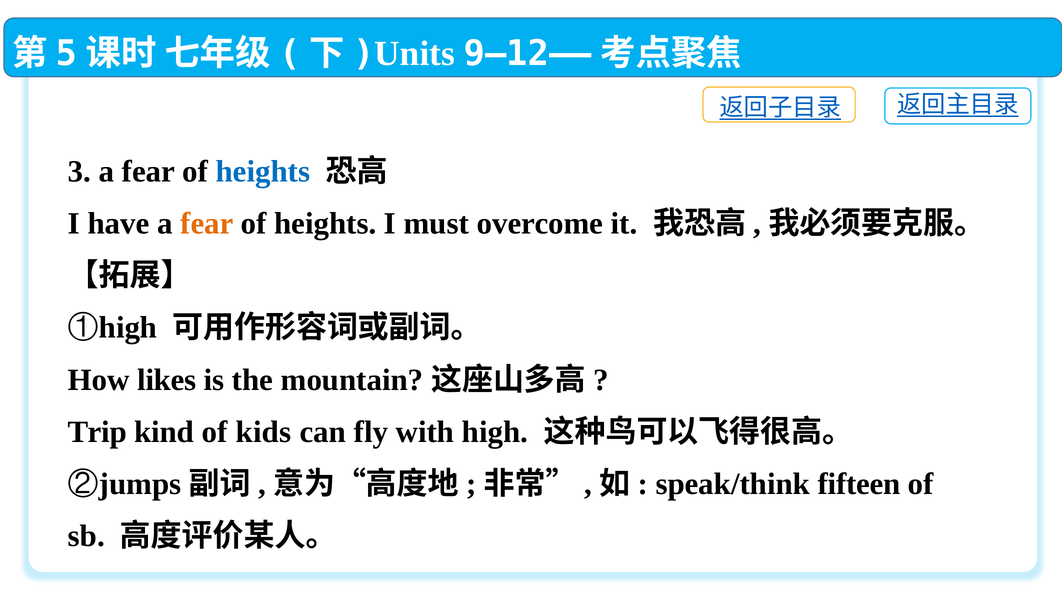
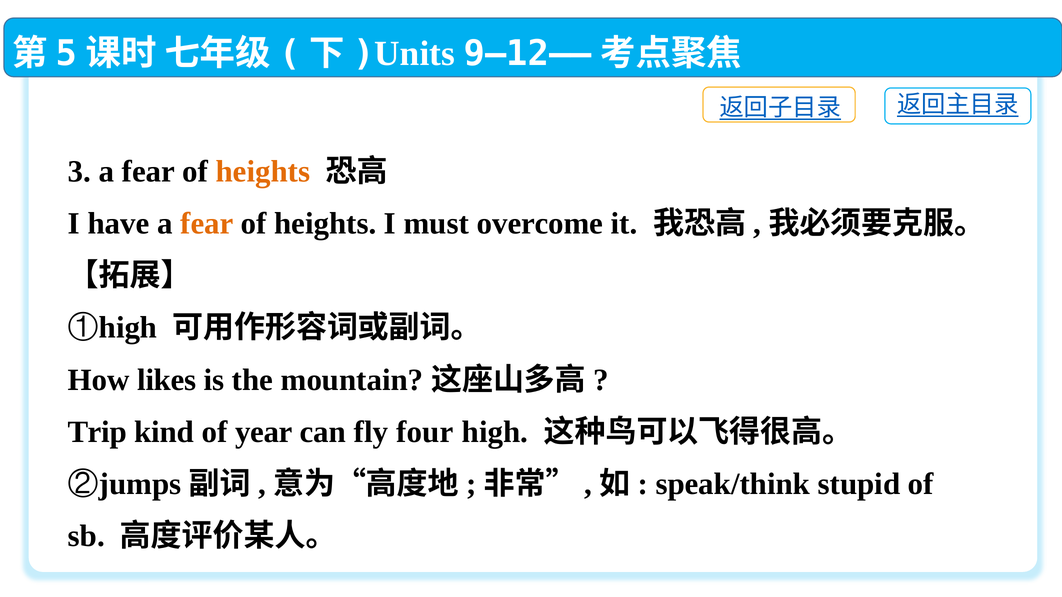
heights at (263, 172) colour: blue -> orange
kids: kids -> year
with: with -> four
fifteen: fifteen -> stupid
